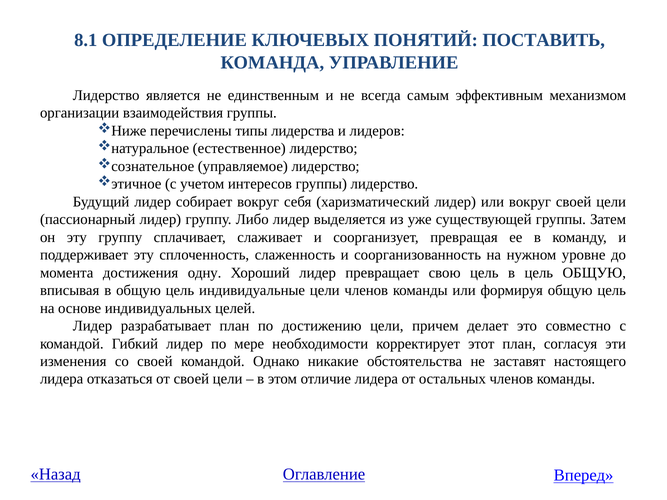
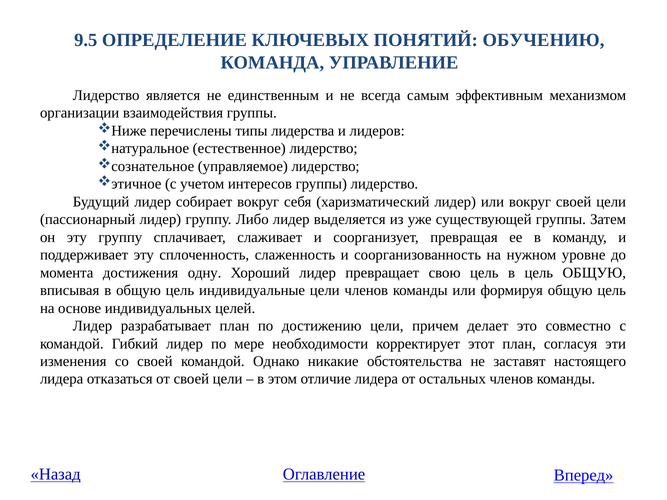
8.1: 8.1 -> 9.5
ПОСТАВИТЬ: ПОСТАВИТЬ -> ОБУЧЕНИЮ
